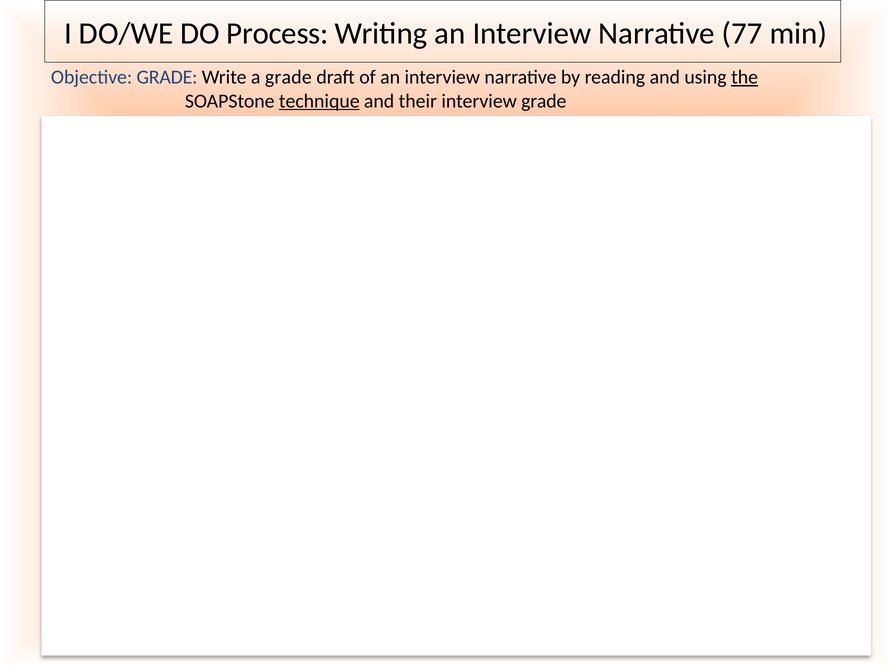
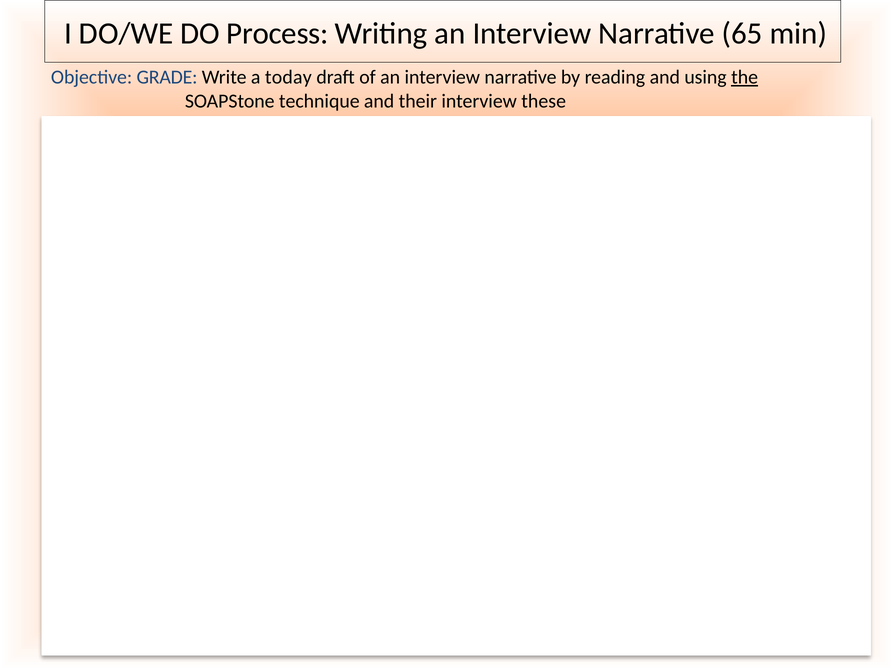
77: 77 -> 65
a grade: grade -> today
technique underline: present -> none
interview grade: grade -> these
